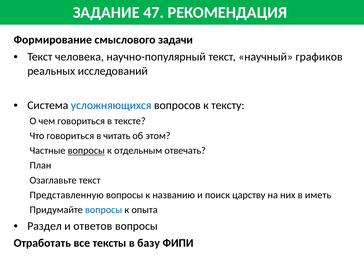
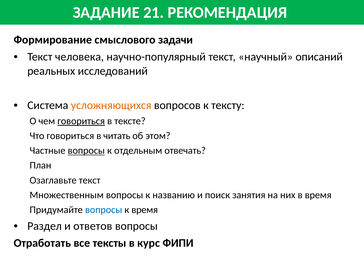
47: 47 -> 21
графиков: графиков -> описаний
усложняющихся colour: blue -> orange
говориться at (81, 121) underline: none -> present
Представленную: Представленную -> Множественным
царству: царству -> занятия
в иметь: иметь -> время
к опыта: опыта -> время
базу: базу -> курс
